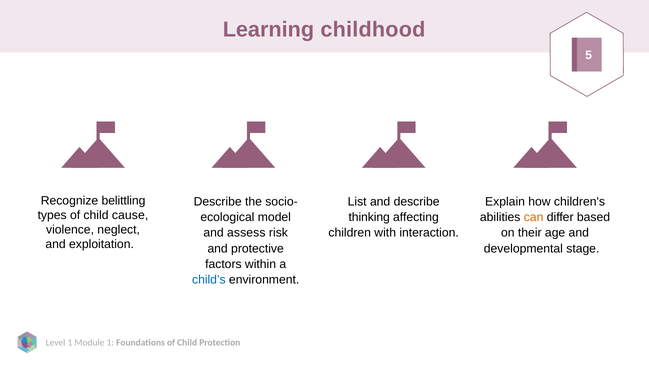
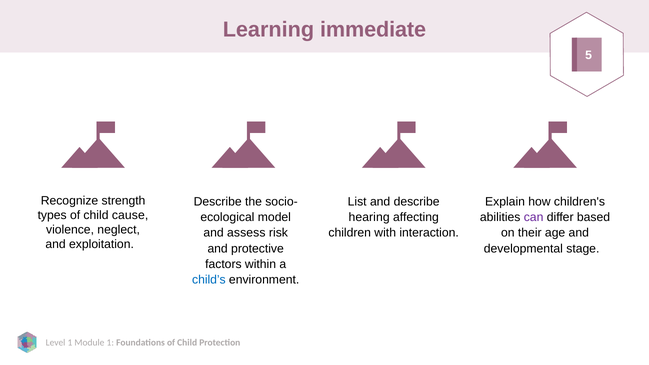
childhood: childhood -> immediate
belittling: belittling -> strength
thinking: thinking -> hearing
can colour: orange -> purple
